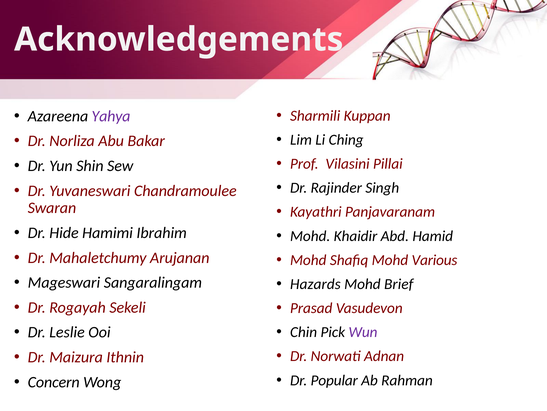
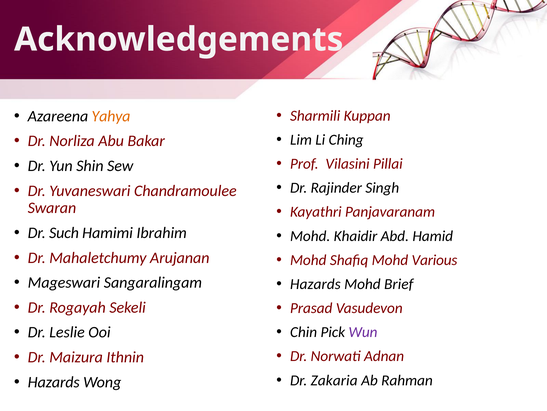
Yahya colour: purple -> orange
Hide: Hide -> Such
Popular: Popular -> Zakaria
Concern at (54, 381): Concern -> Hazards
